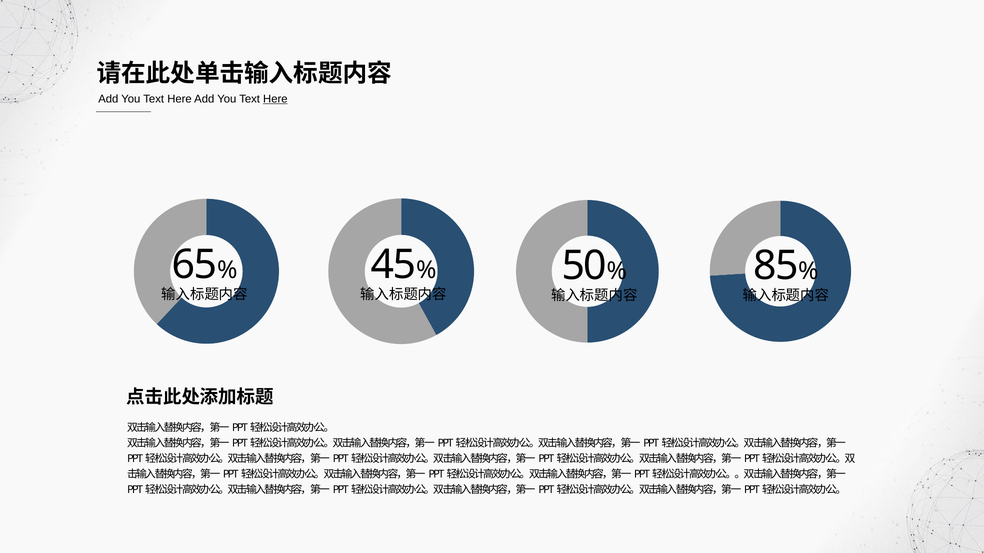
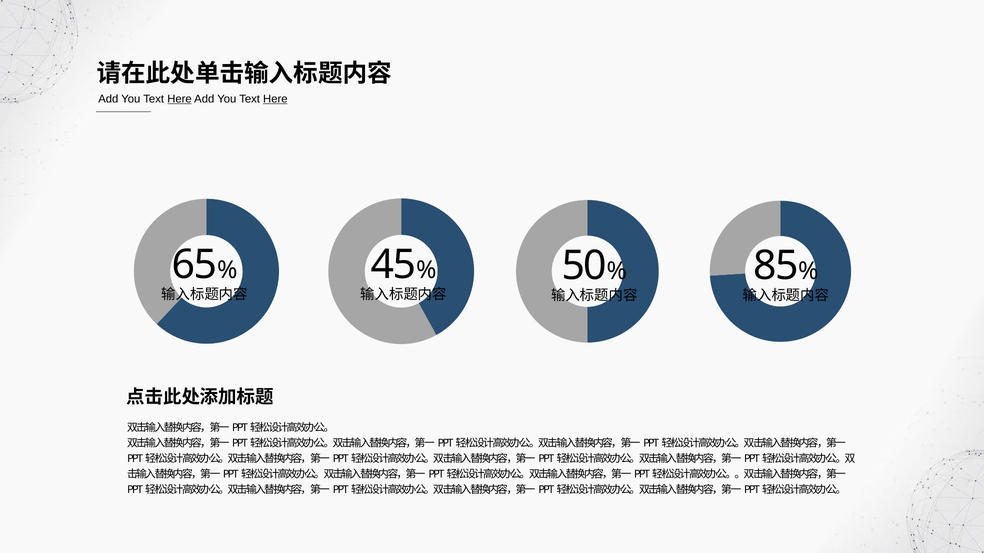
Here at (179, 99) underline: none -> present
